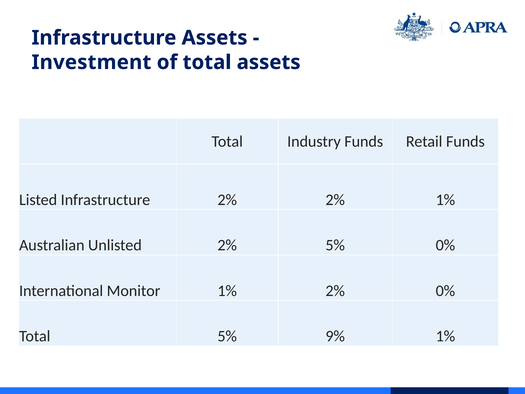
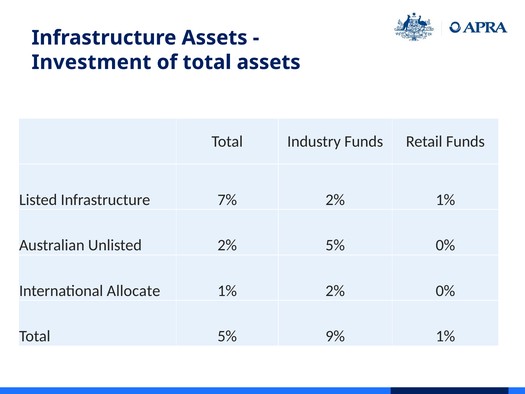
Infrastructure 2%: 2% -> 7%
Monitor: Monitor -> Allocate
